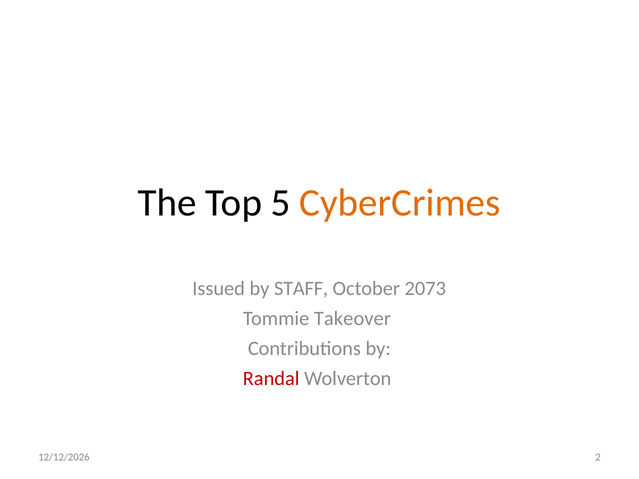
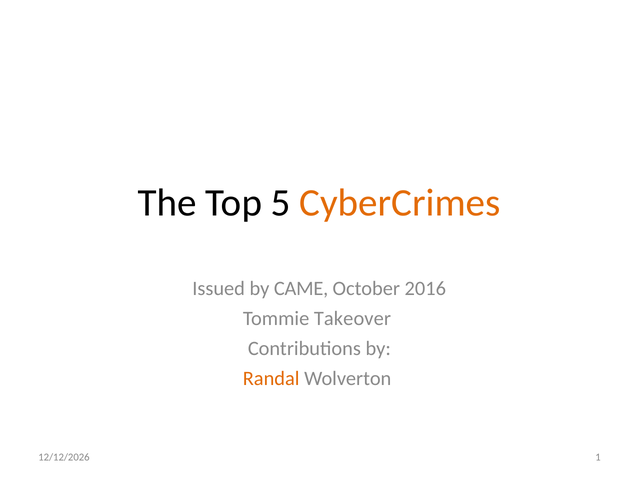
STAFF: STAFF -> CAME
2073: 2073 -> 2016
Randal colour: red -> orange
2: 2 -> 1
